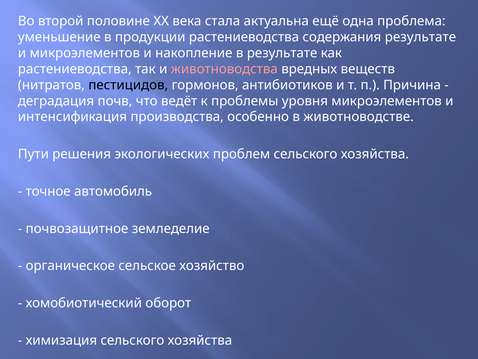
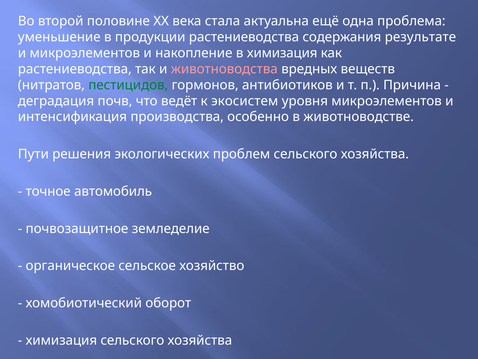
в результате: результате -> химизация
пестицидов colour: black -> green
проблемы: проблемы -> экосистем
